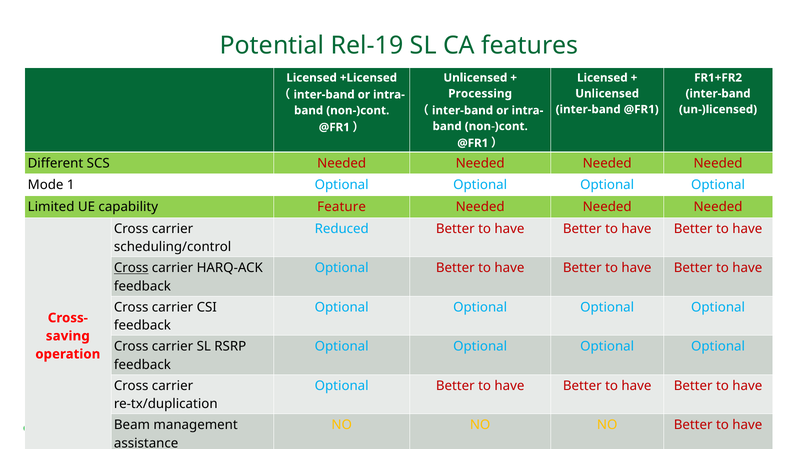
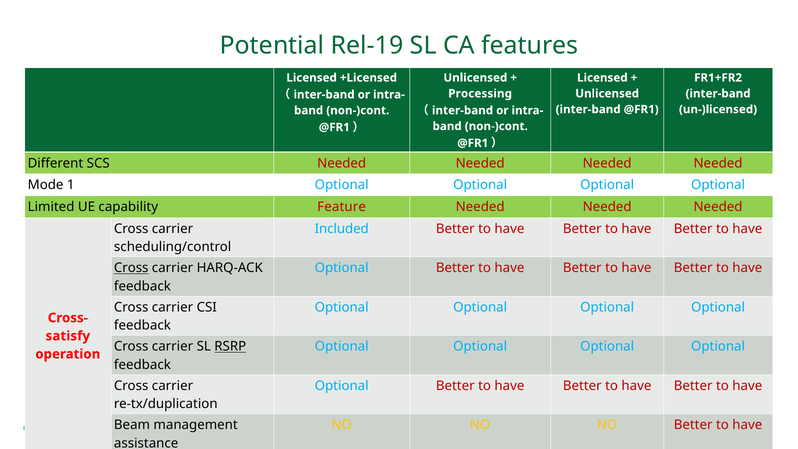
Reduced: Reduced -> Included
saving: saving -> satisfy
RSRP underline: none -> present
